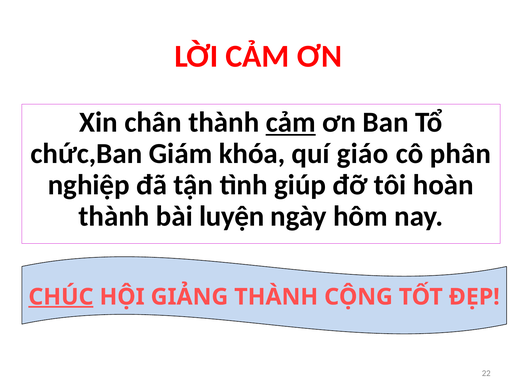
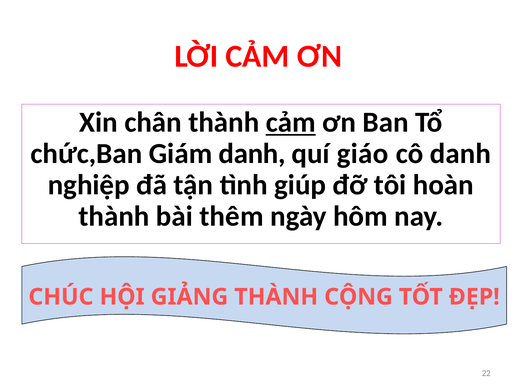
Giám khóa: khóa -> danh
cô phân: phân -> danh
luyện: luyện -> thêm
CHÚC underline: present -> none
